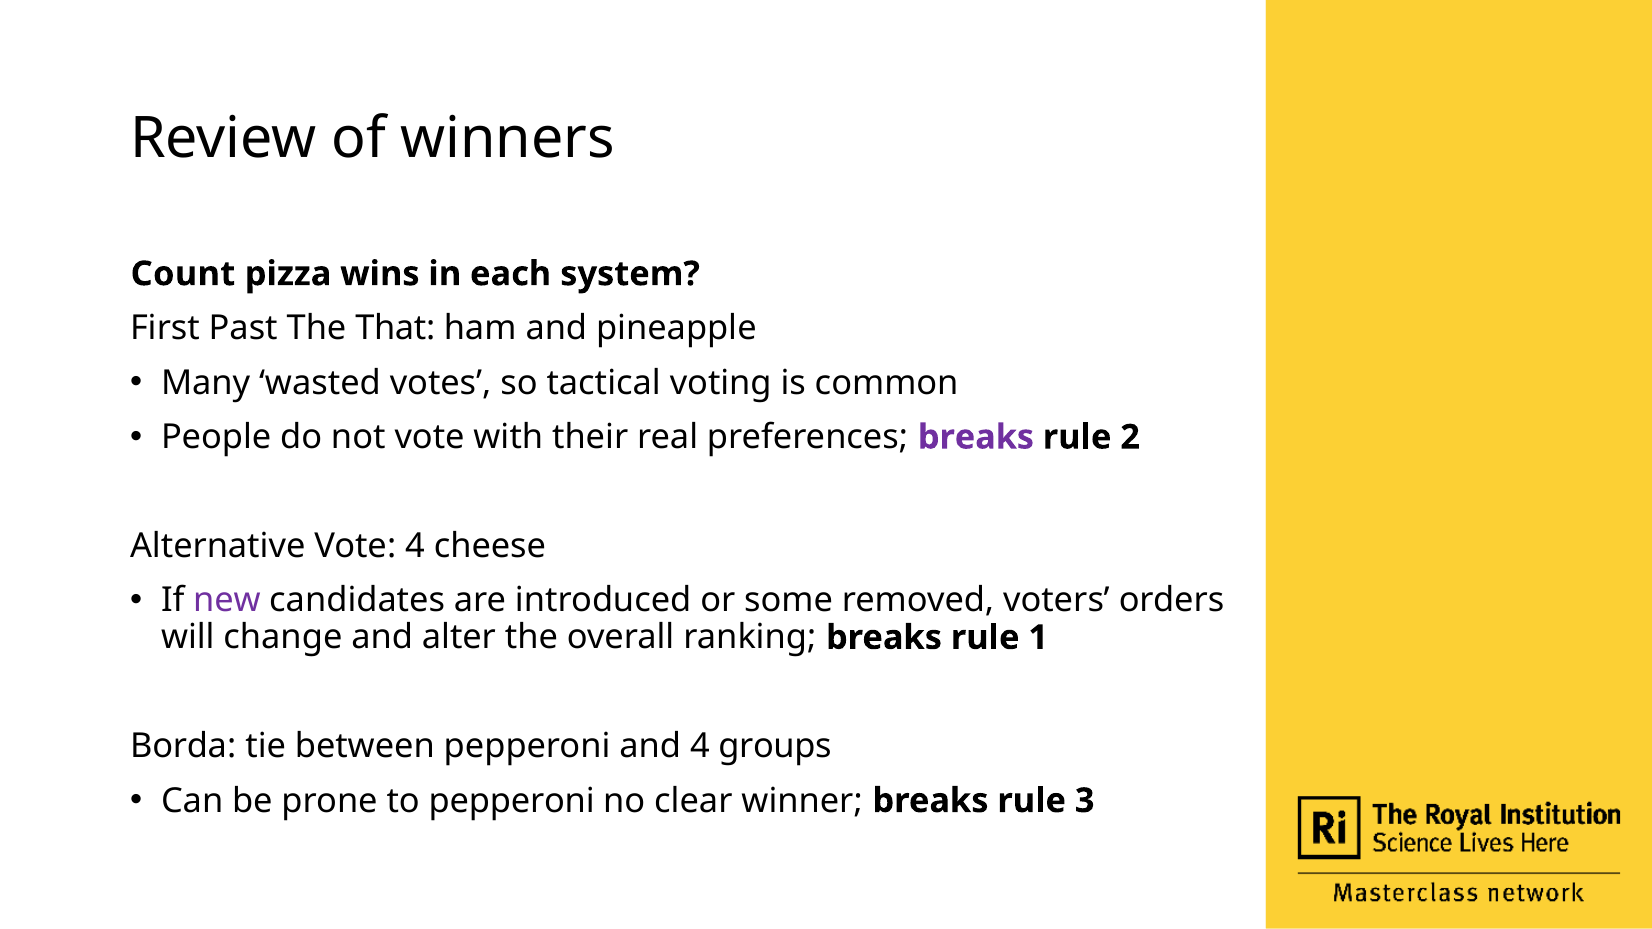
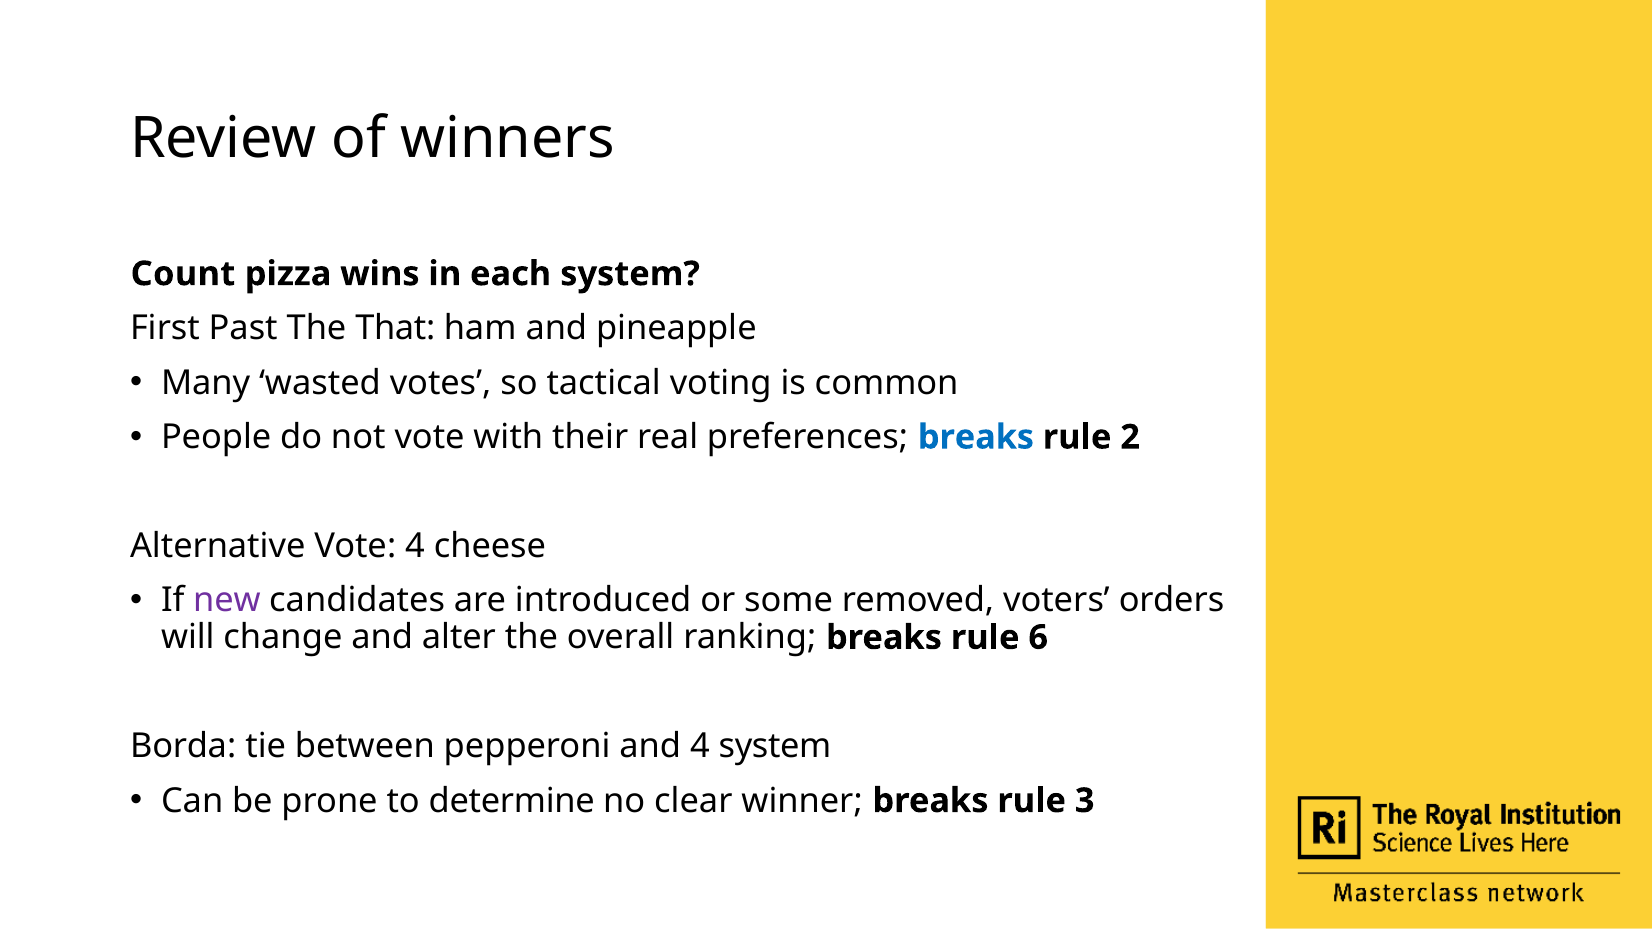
breaks at (976, 437) colour: purple -> blue
1: 1 -> 6
4 groups: groups -> system
to pepperoni: pepperoni -> determine
